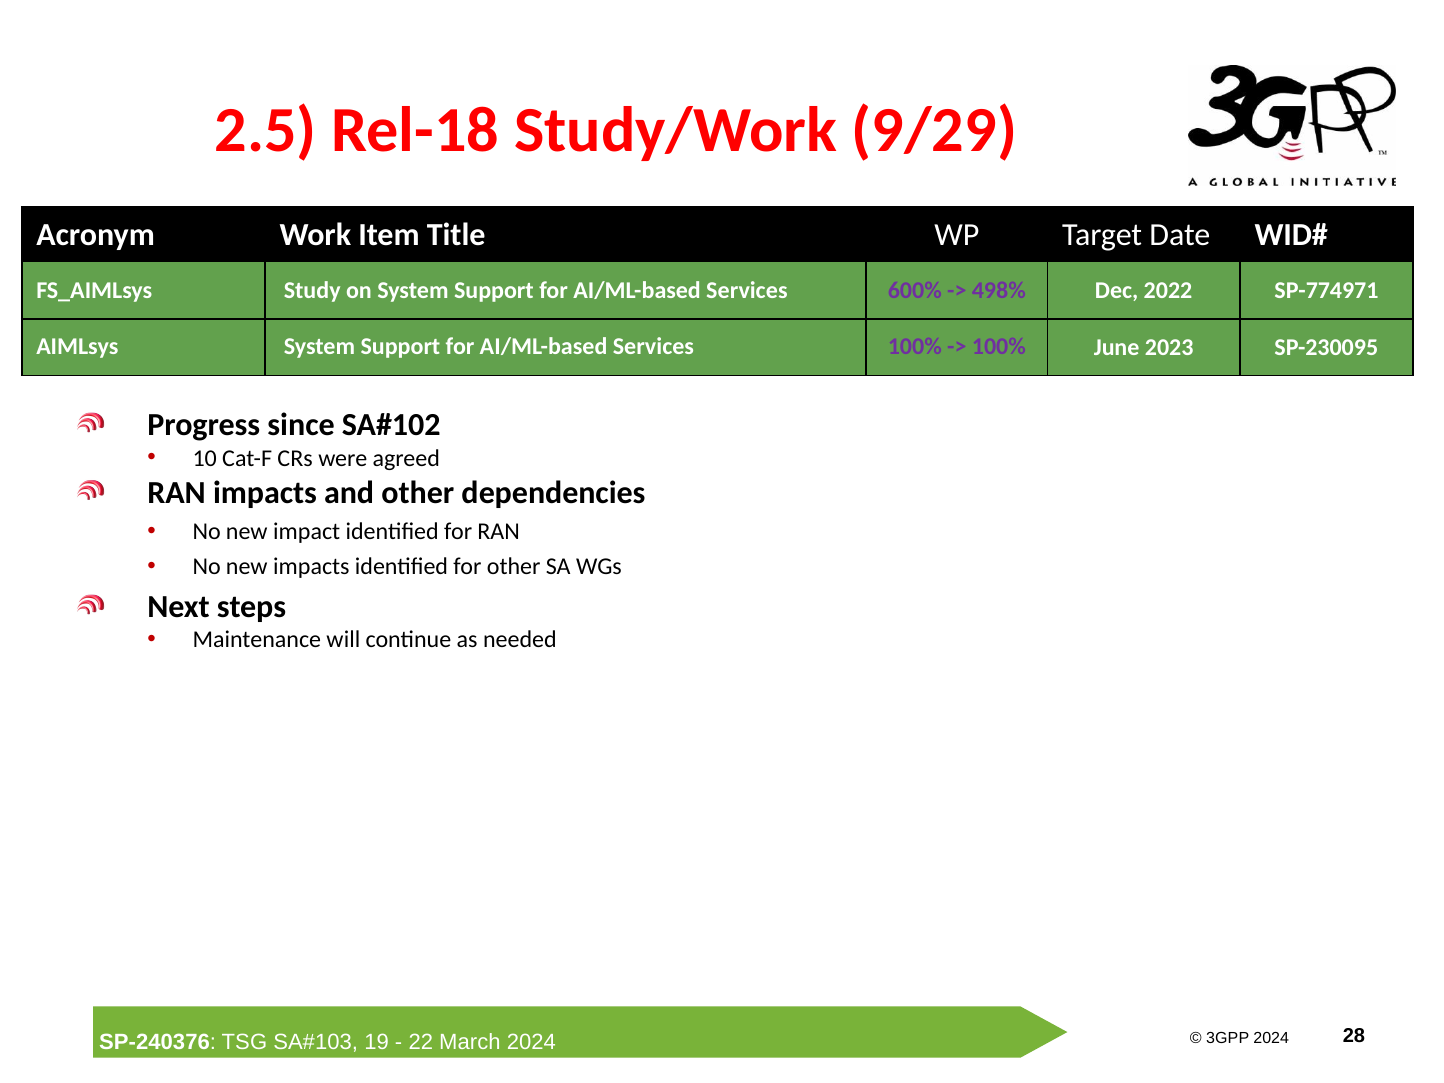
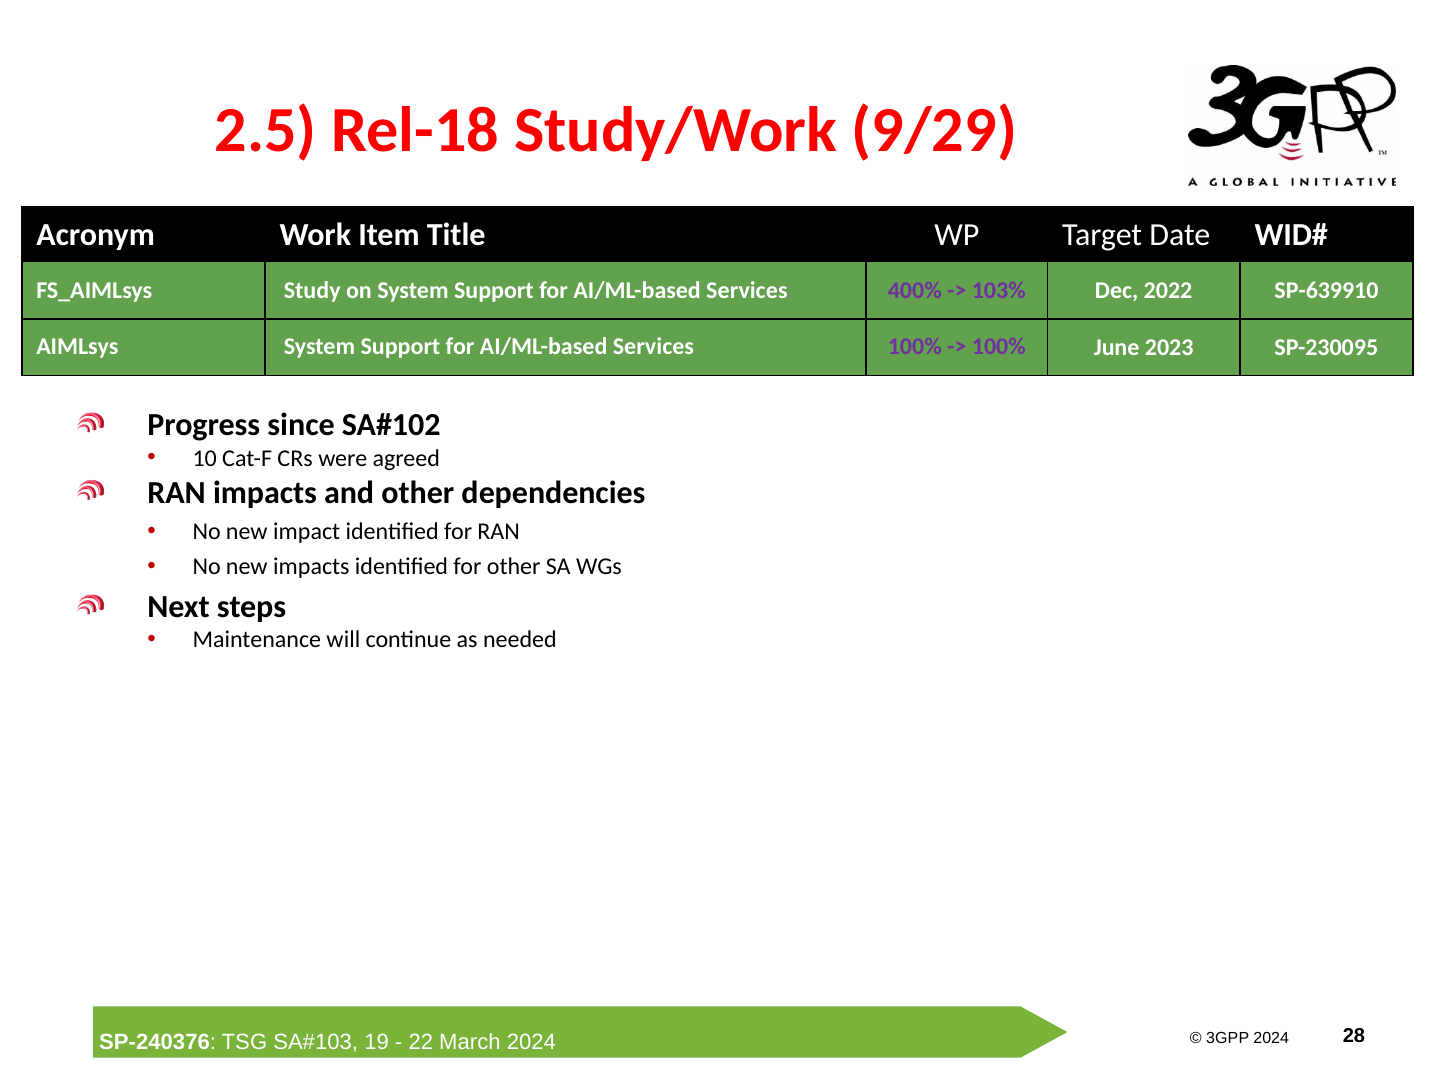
600%: 600% -> 400%
498%: 498% -> 103%
SP-774971: SP-774971 -> SP-639910
